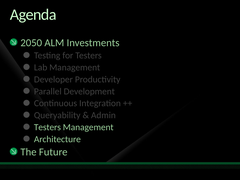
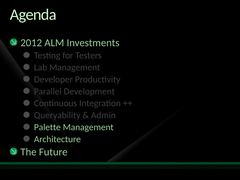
2050: 2050 -> 2012
Testers at (47, 127): Testers -> Palette
